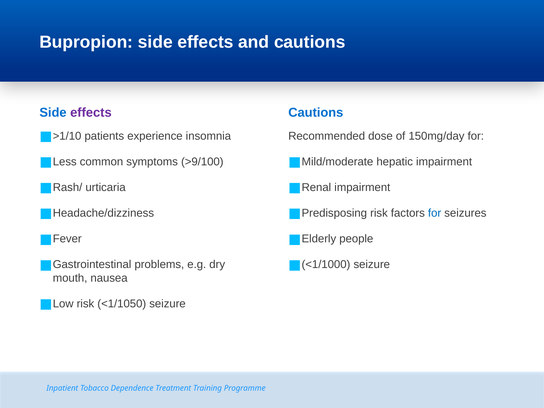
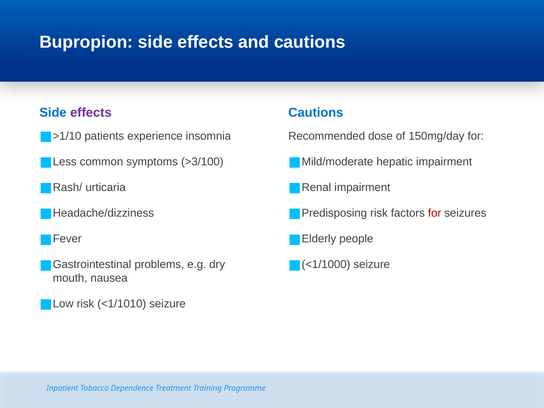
>9/100: >9/100 -> >3/100
for at (435, 213) colour: blue -> red
<1/1050: <1/1050 -> <1/1010
